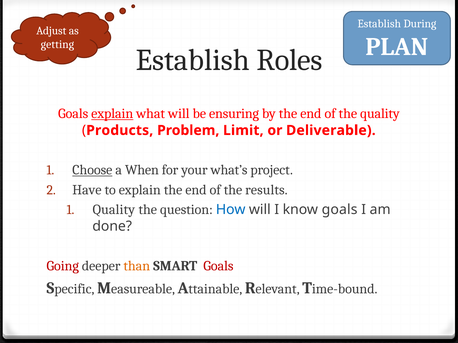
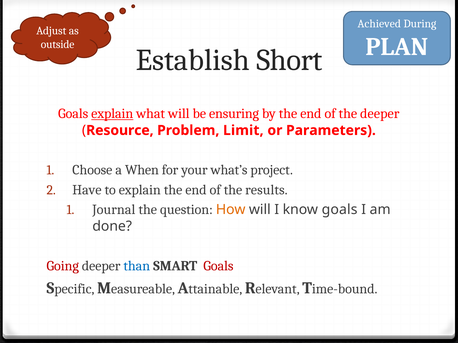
Establish at (379, 24): Establish -> Achieved
getting: getting -> outside
Roles: Roles -> Short
the quality: quality -> deeper
Products: Products -> Resource
Deliverable: Deliverable -> Parameters
Choose underline: present -> none
Quality at (114, 210): Quality -> Journal
How colour: blue -> orange
than colour: orange -> blue
